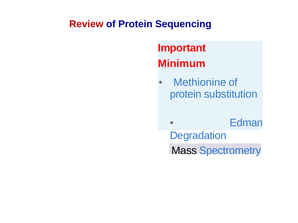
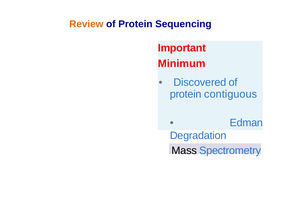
Review colour: red -> orange
Methionine: Methionine -> Discovered
substitution: substitution -> contiguous
